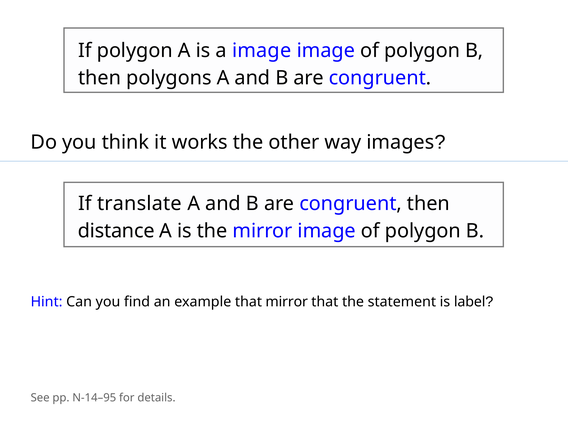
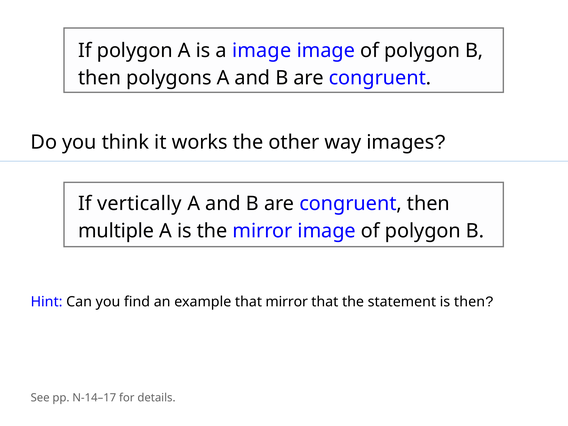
translate: translate -> vertically
distance: distance -> multiple
is label: label -> then
N-14–95: N-14–95 -> N-14–17
